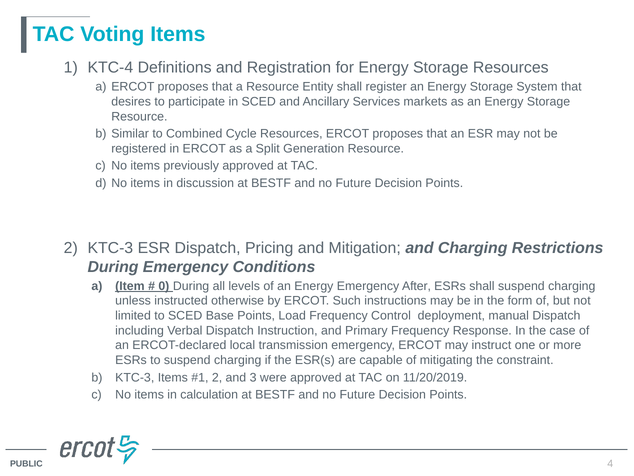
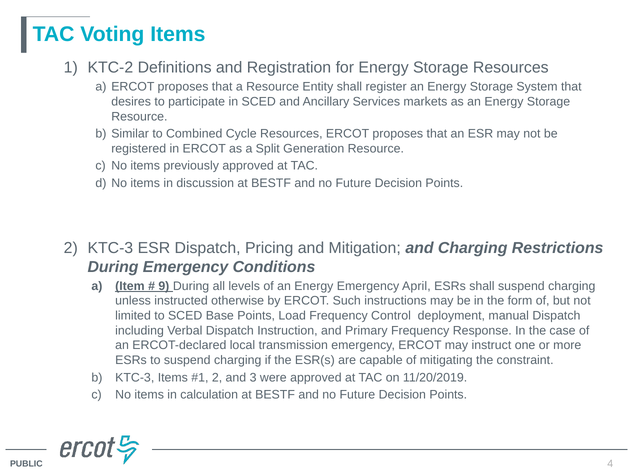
KTC-4: KTC-4 -> KTC-2
0: 0 -> 9
After: After -> April
